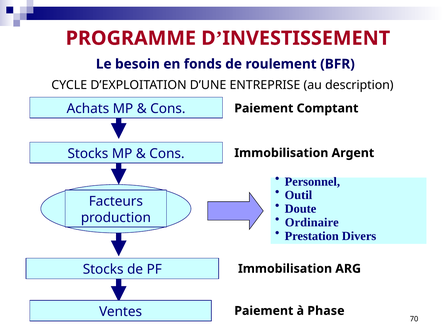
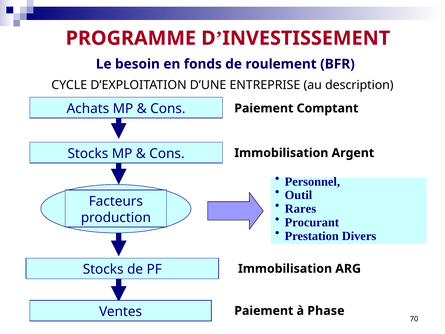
Doute: Doute -> Rares
Ordinaire: Ordinaire -> Procurant
